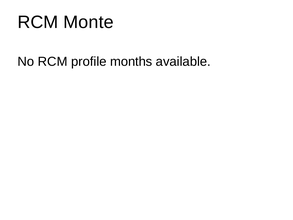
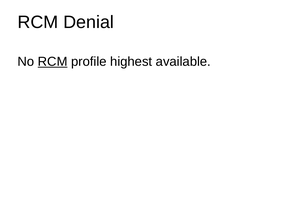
Monte: Monte -> Denial
RCM at (53, 61) underline: none -> present
months: months -> highest
